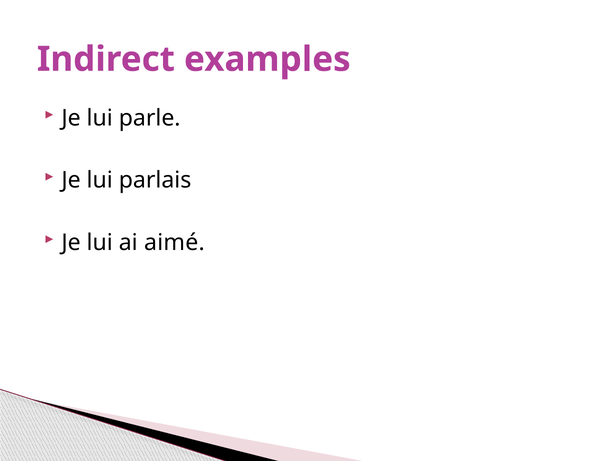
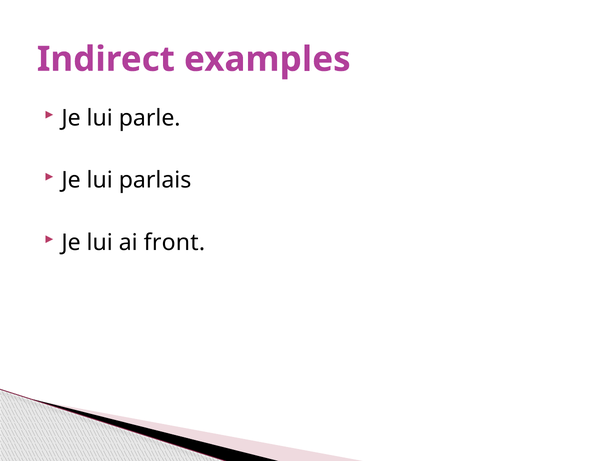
aimé: aimé -> front
